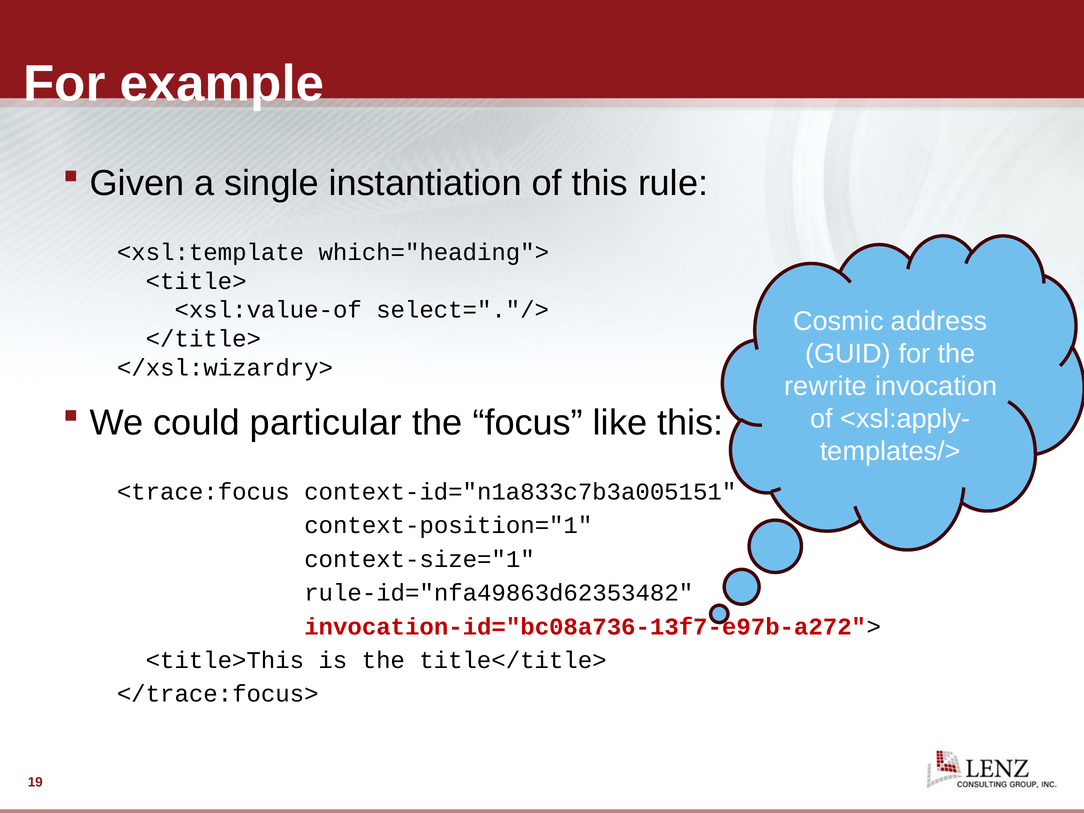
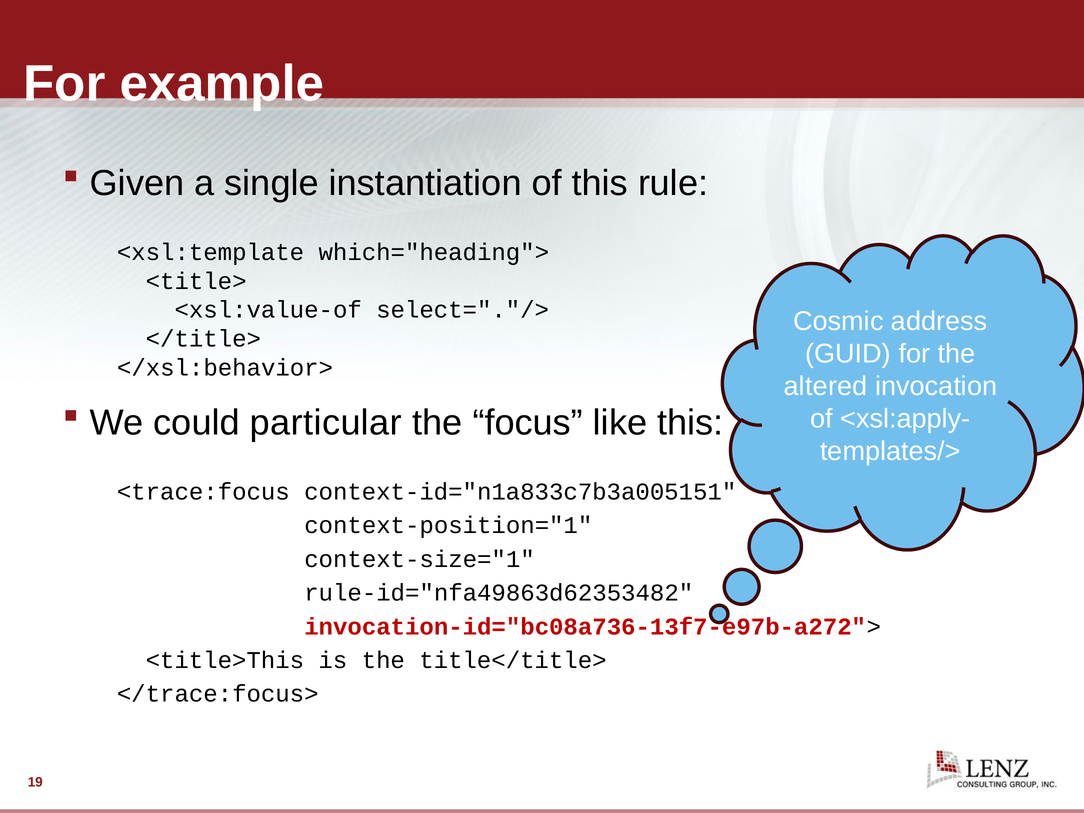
</xsl:wizardry>: </xsl:wizardry> -> </xsl:behavior>
rewrite: rewrite -> altered
